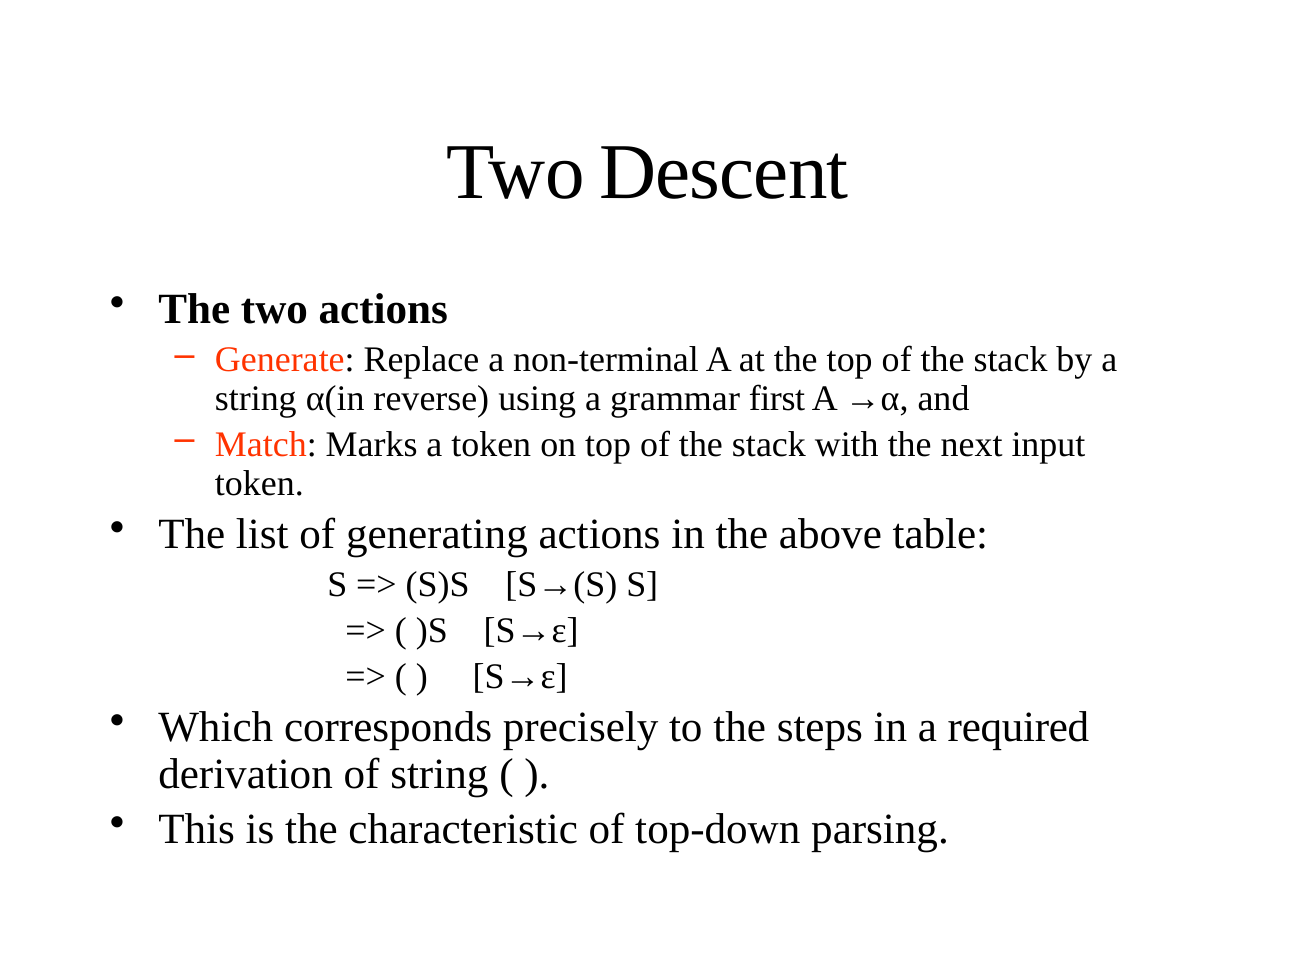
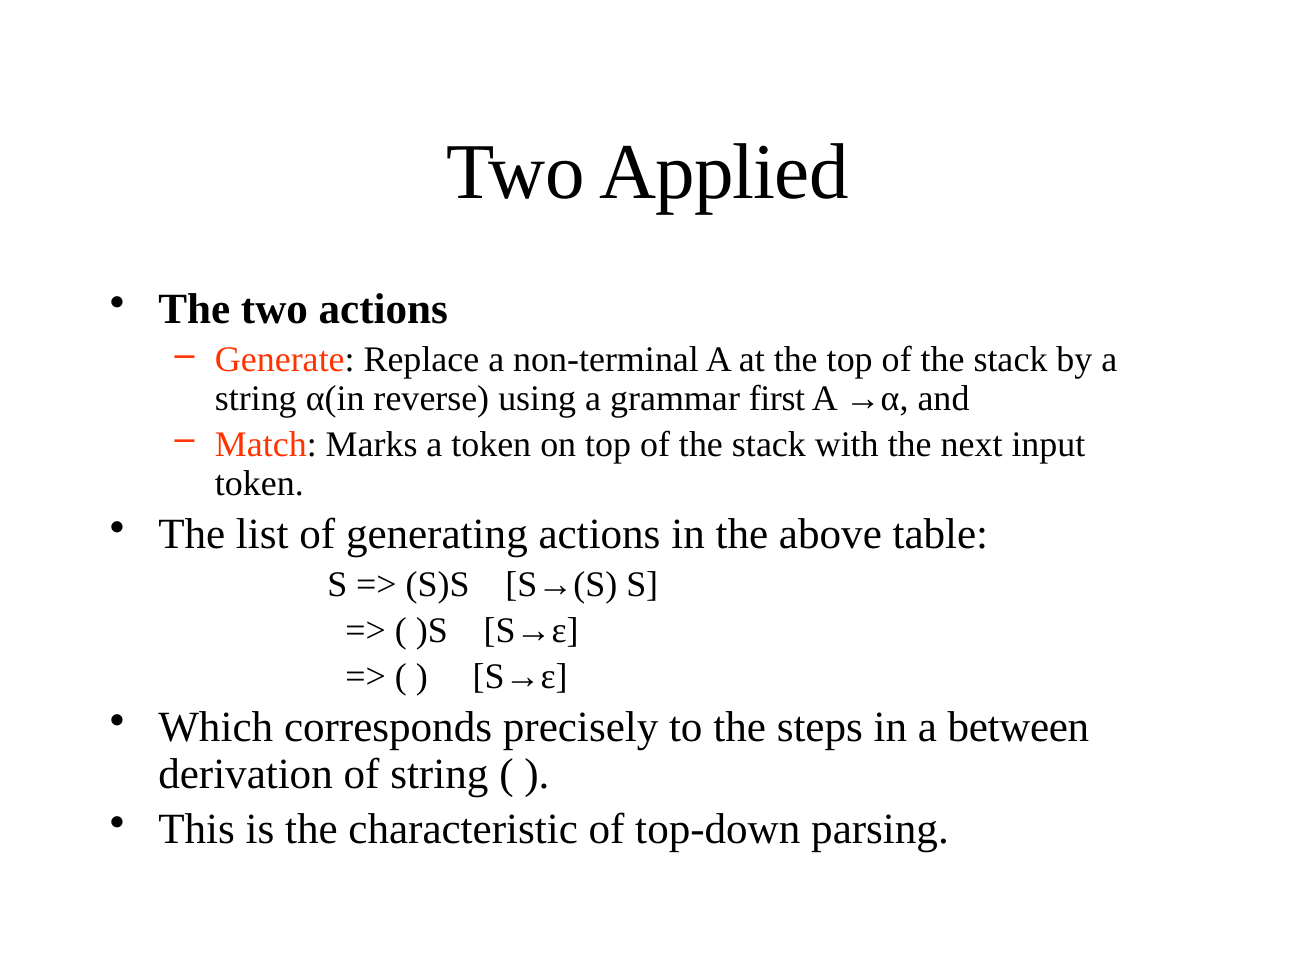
Descent: Descent -> Applied
required: required -> between
